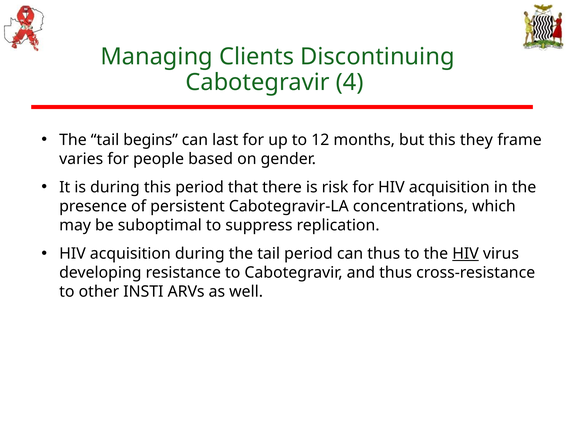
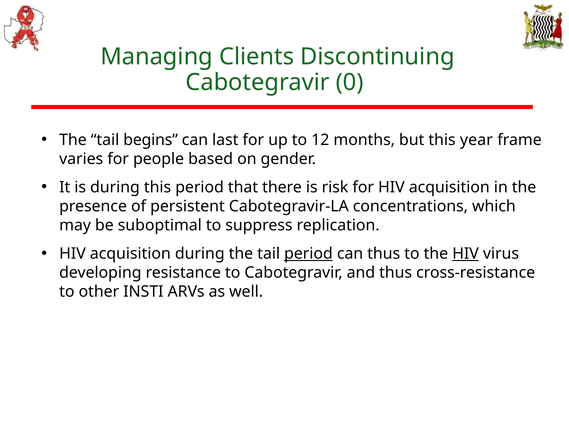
4: 4 -> 0
they: they -> year
period at (308, 254) underline: none -> present
